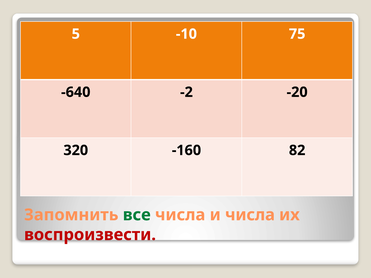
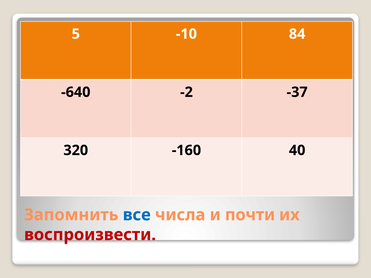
75: 75 -> 84
-20: -20 -> -37
82: 82 -> 40
все colour: green -> blue
и числа: числа -> почти
